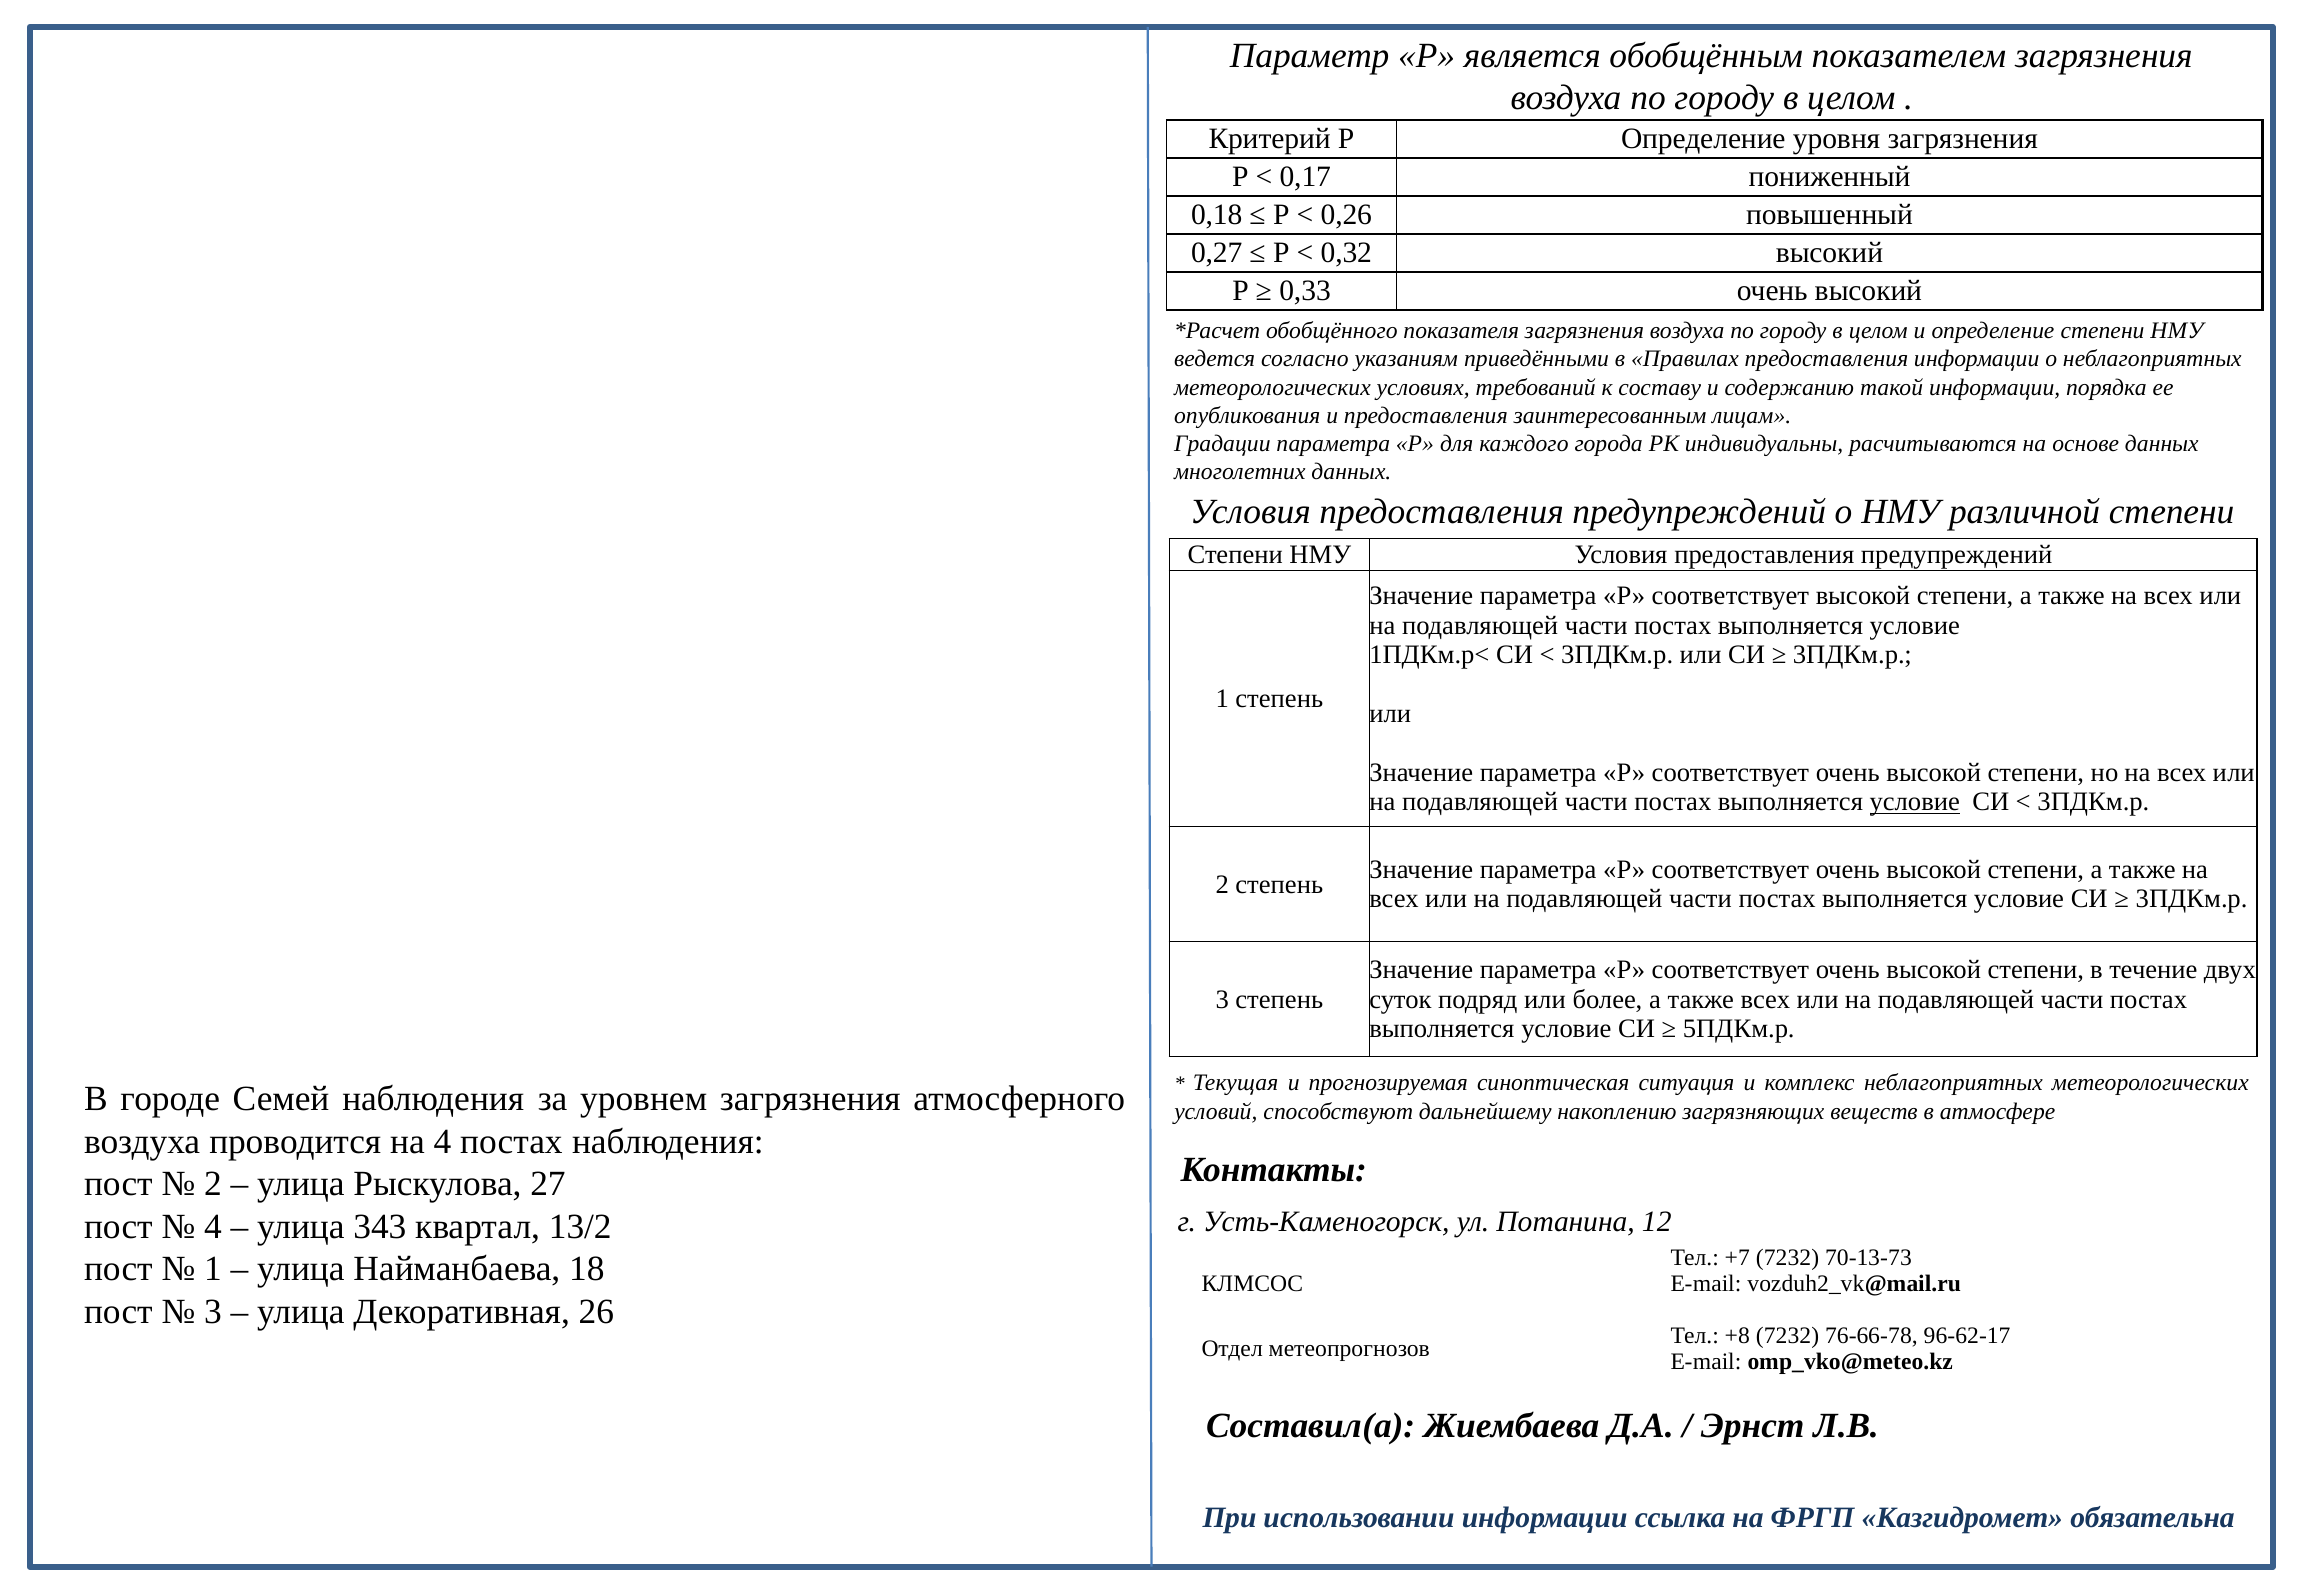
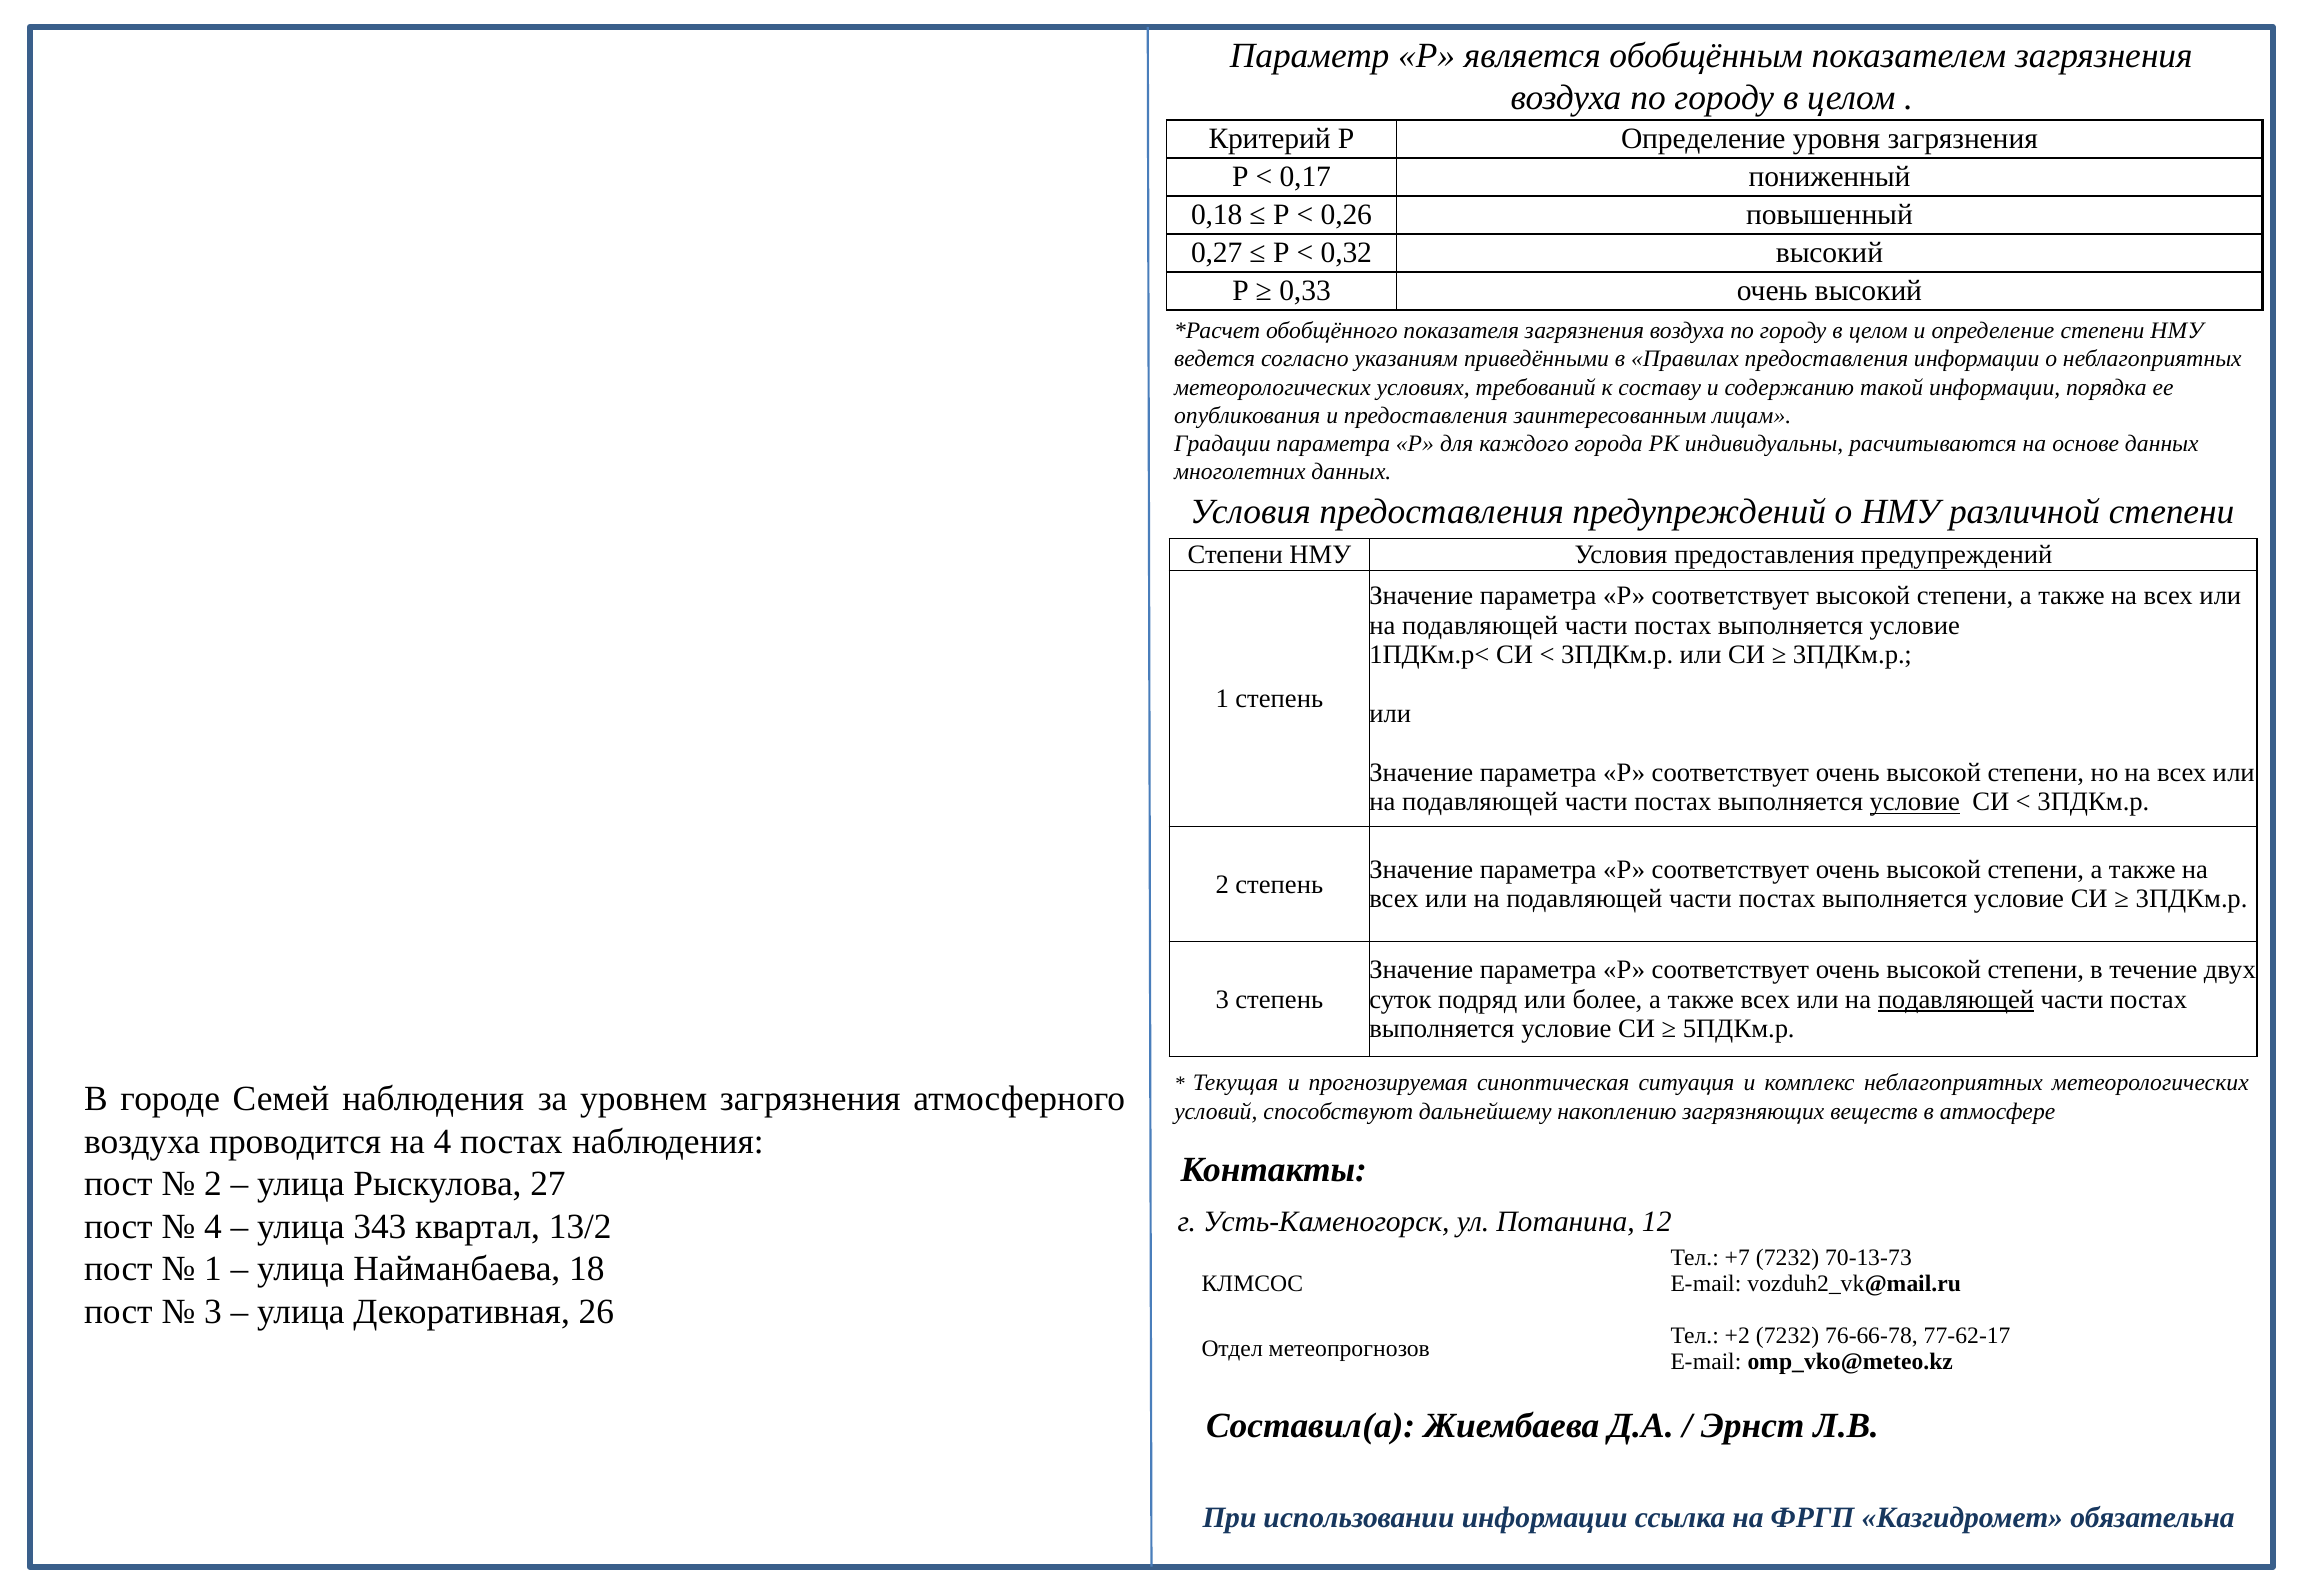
подавляющей at (1956, 1000) underline: none -> present
+8: +8 -> +2
96-62-17: 96-62-17 -> 77-62-17
